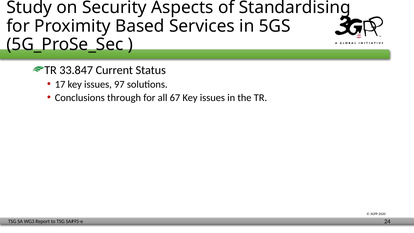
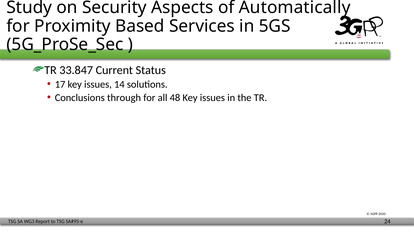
Standardising: Standardising -> Automatically
97: 97 -> 14
67: 67 -> 48
